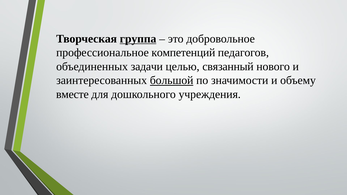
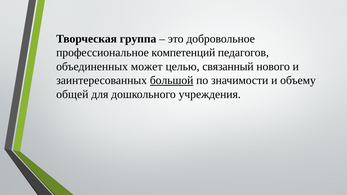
группа underline: present -> none
задачи: задачи -> может
вместе: вместе -> общей
